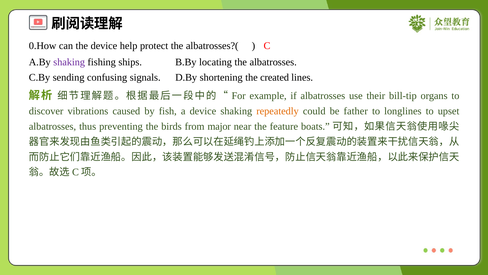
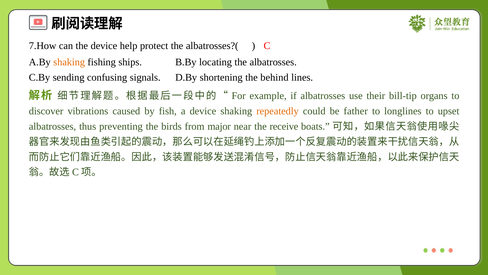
0.How: 0.How -> 7.How
shaking at (69, 62) colour: purple -> orange
created: created -> behind
feature: feature -> receive
